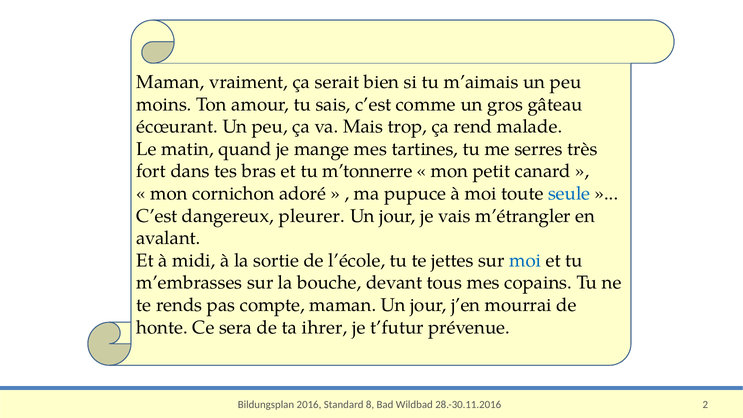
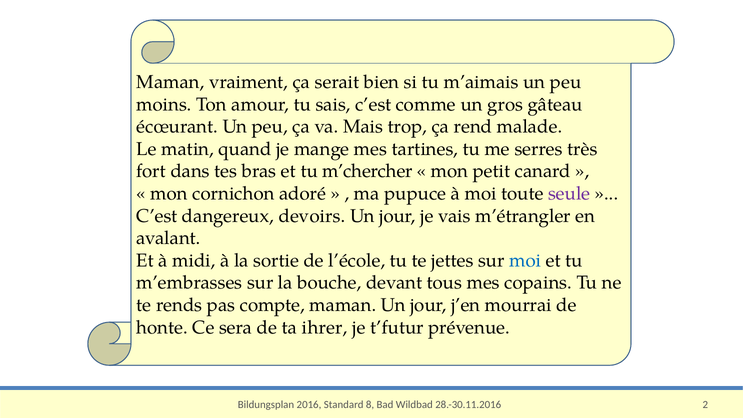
m’tonnerre: m’tonnerre -> m’chercher
seule colour: blue -> purple
pleurer: pleurer -> devoirs
